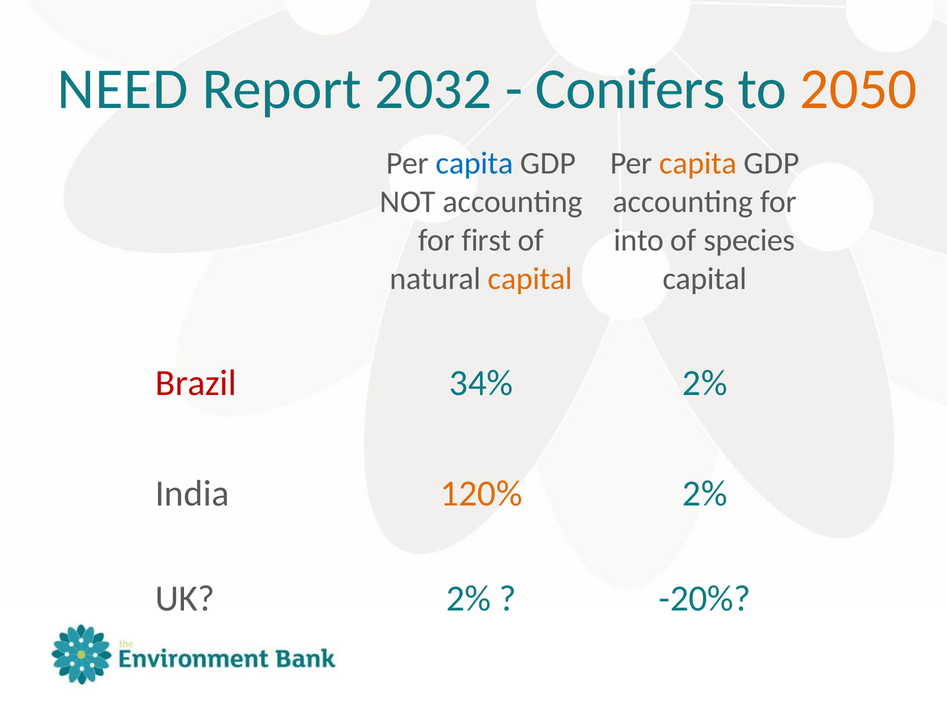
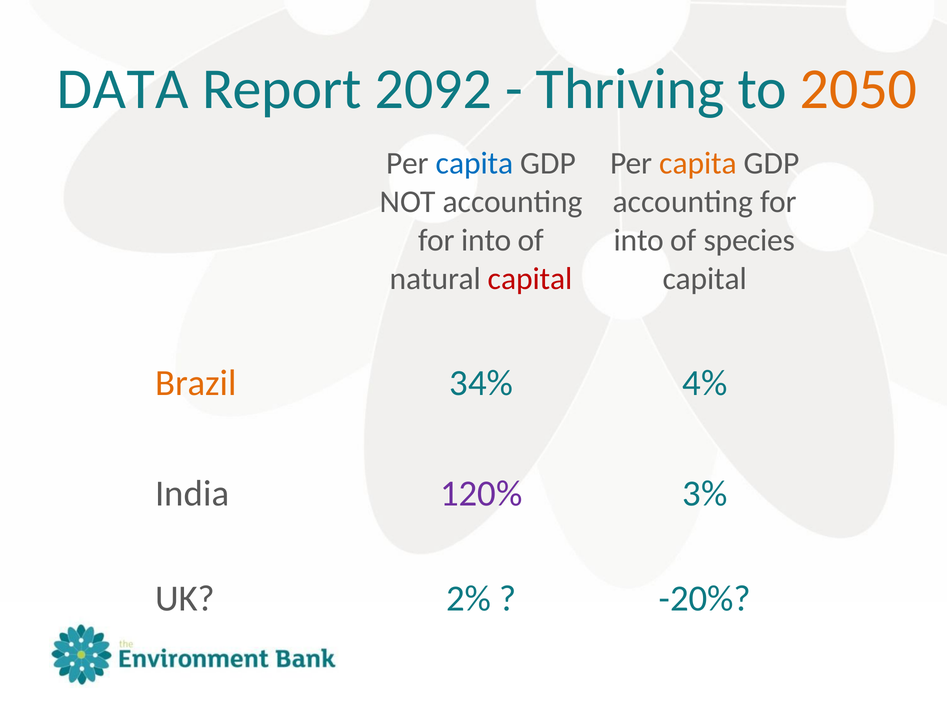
NEED: NEED -> DATA
2032: 2032 -> 2092
Conifers: Conifers -> Thriving
first at (487, 240): first -> into
capital at (530, 279) colour: orange -> red
Brazil colour: red -> orange
34% 2%: 2% -> 4%
120% colour: orange -> purple
2% at (705, 493): 2% -> 3%
